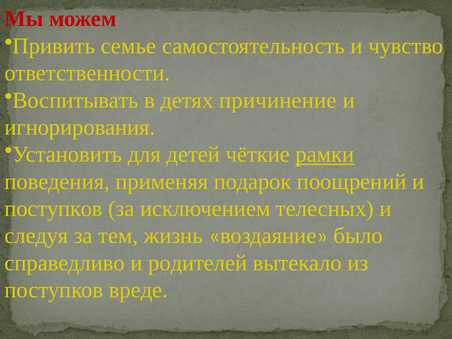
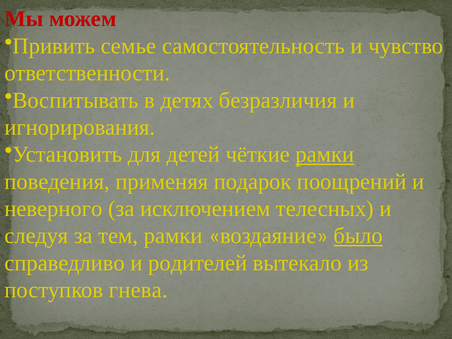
причинение: причинение -> безразличия
поступков at (54, 209): поступков -> неверного
тем жизнь: жизнь -> рамки
было underline: none -> present
вреде: вреде -> гнева
